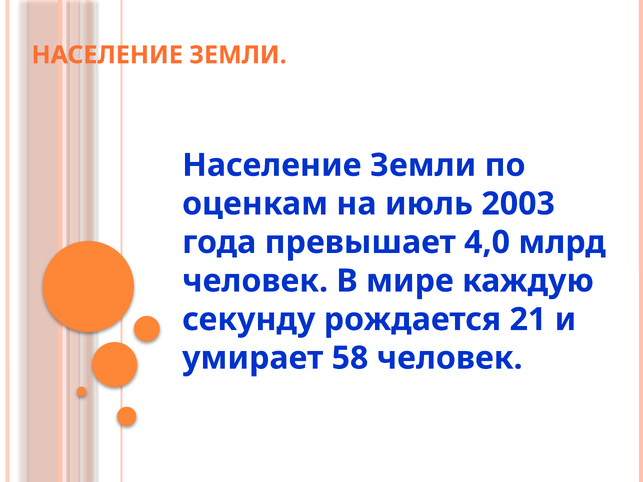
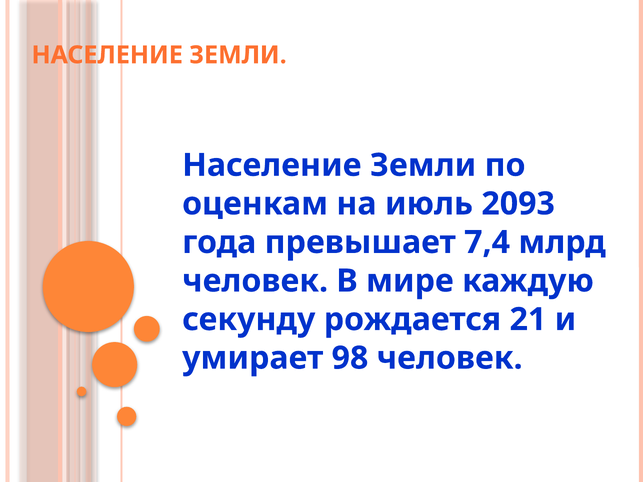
2003: 2003 -> 2093
4,0: 4,0 -> 7,4
58: 58 -> 98
